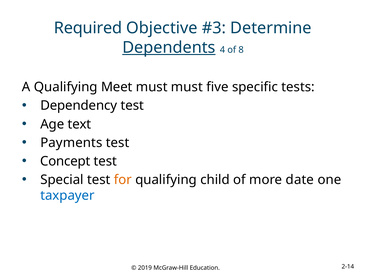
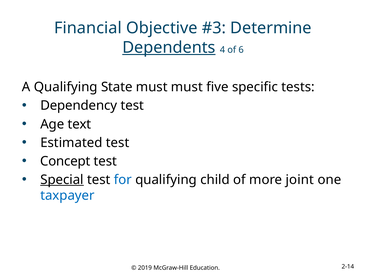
Required: Required -> Financial
8: 8 -> 6
Meet: Meet -> State
Payments: Payments -> Estimated
Special underline: none -> present
for colour: orange -> blue
date: date -> joint
